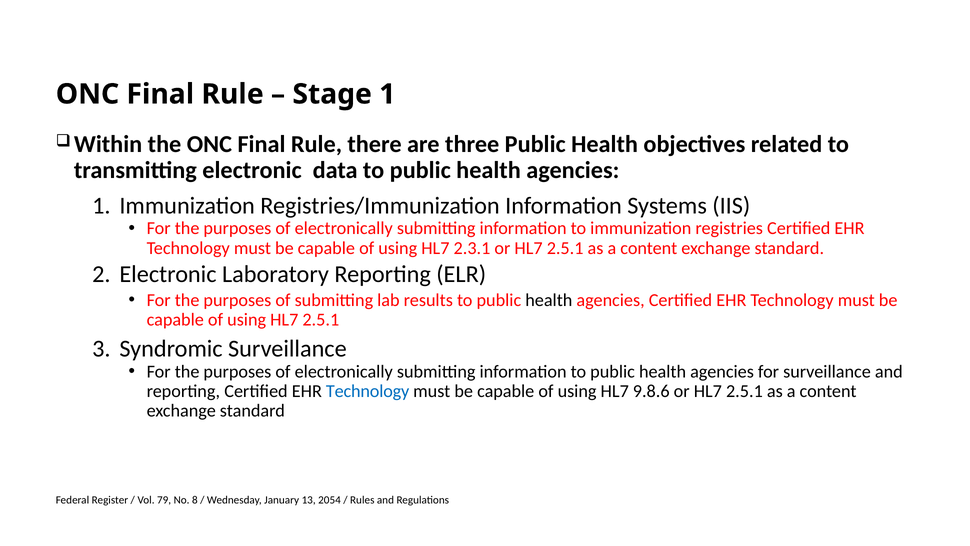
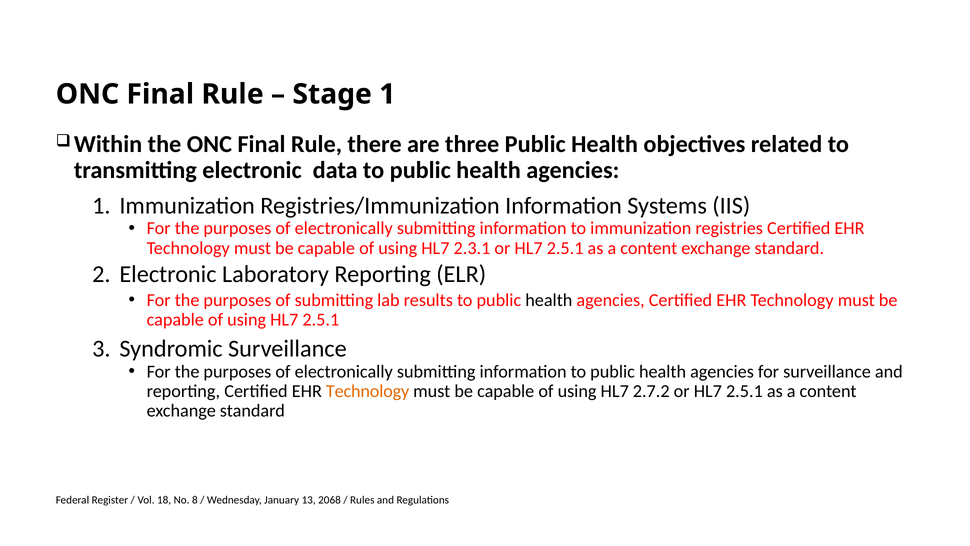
Technology at (368, 391) colour: blue -> orange
9.8.6: 9.8.6 -> 2.7.2
79: 79 -> 18
2054: 2054 -> 2068
